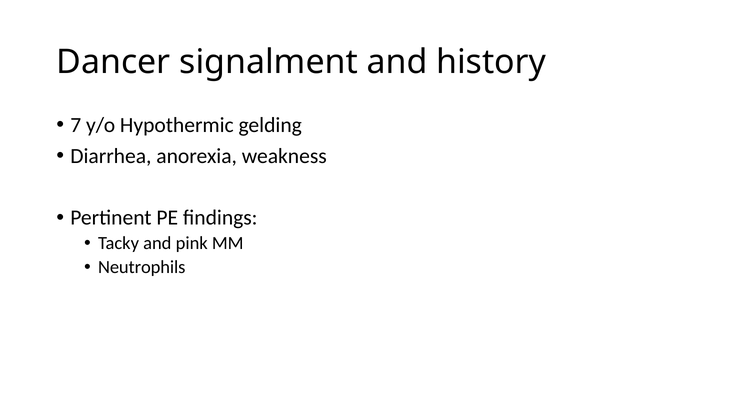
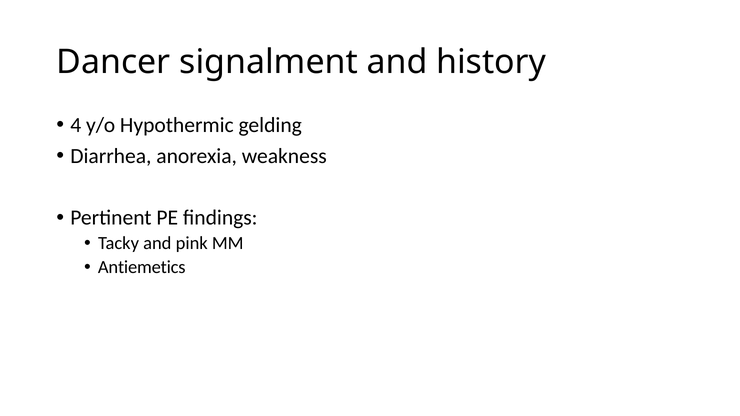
7: 7 -> 4
Neutrophils: Neutrophils -> Antiemetics
